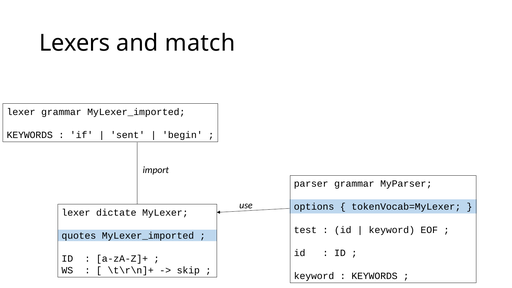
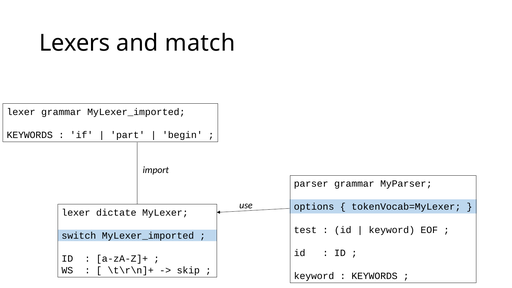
sent: sent -> part
quotes: quotes -> switch
